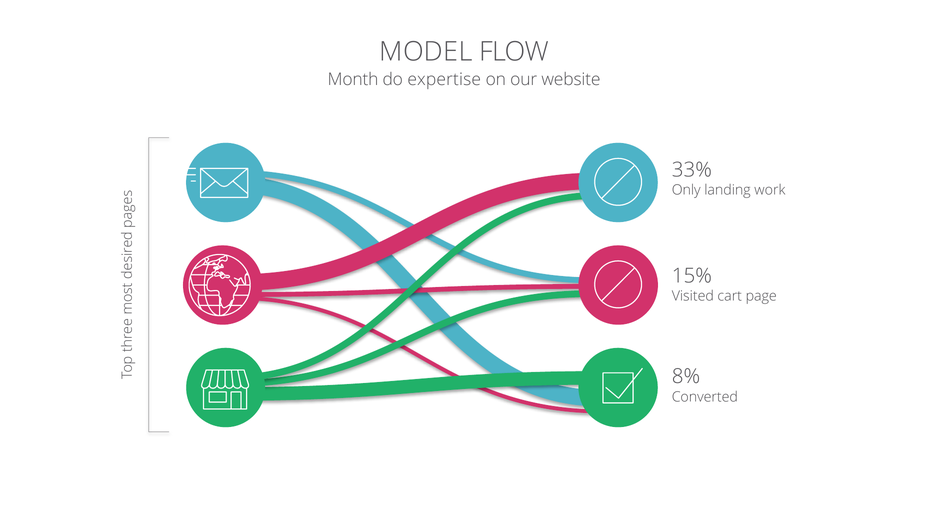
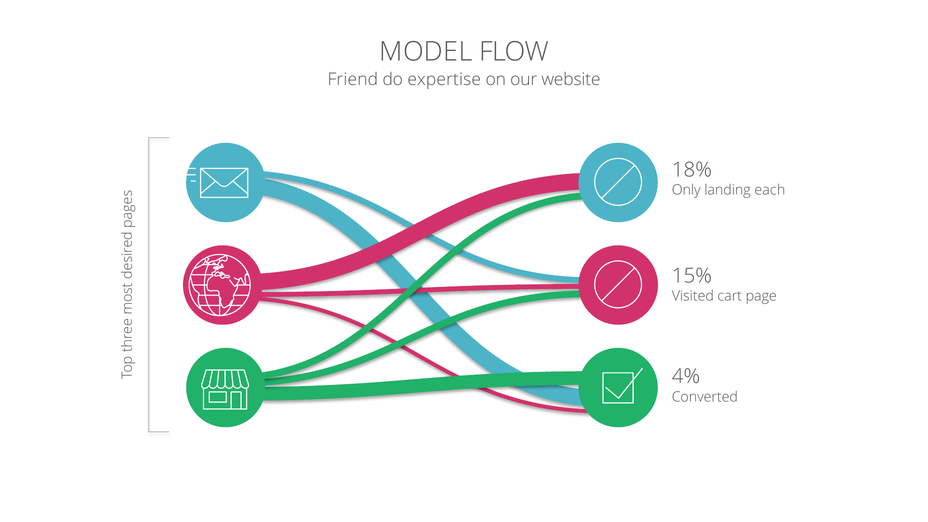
Month: Month -> Friend
33%: 33% -> 18%
work: work -> each
8%: 8% -> 4%
